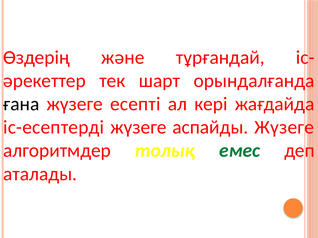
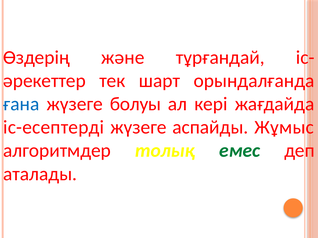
ғана colour: black -> blue
есепті: есепті -> болуы
аспайды Жүзеге: Жүзеге -> Жұмыс
